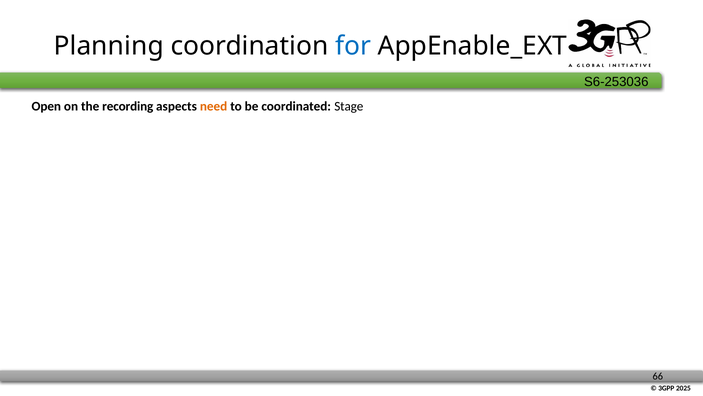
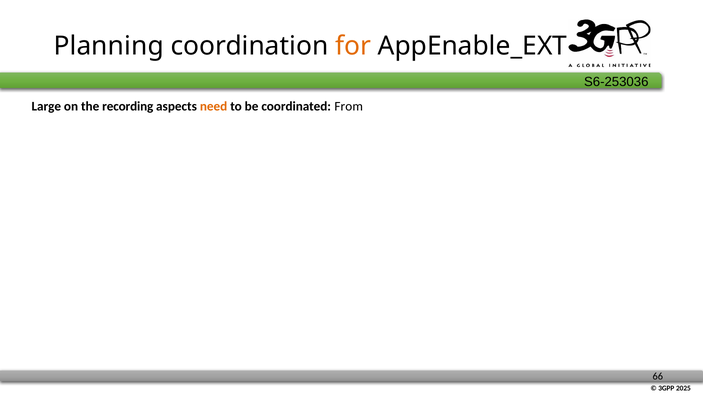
for colour: blue -> orange
Open: Open -> Large
Stage: Stage -> From
